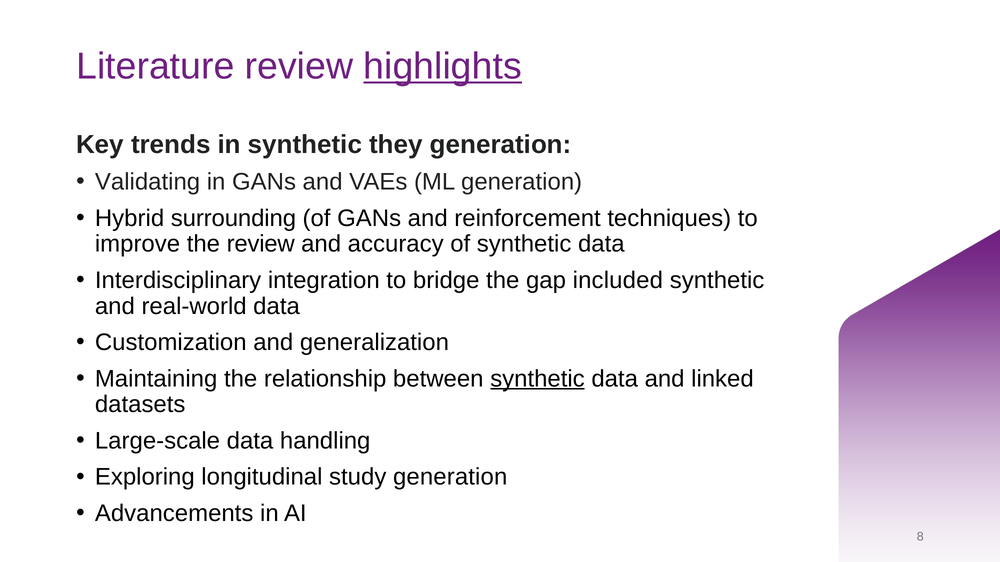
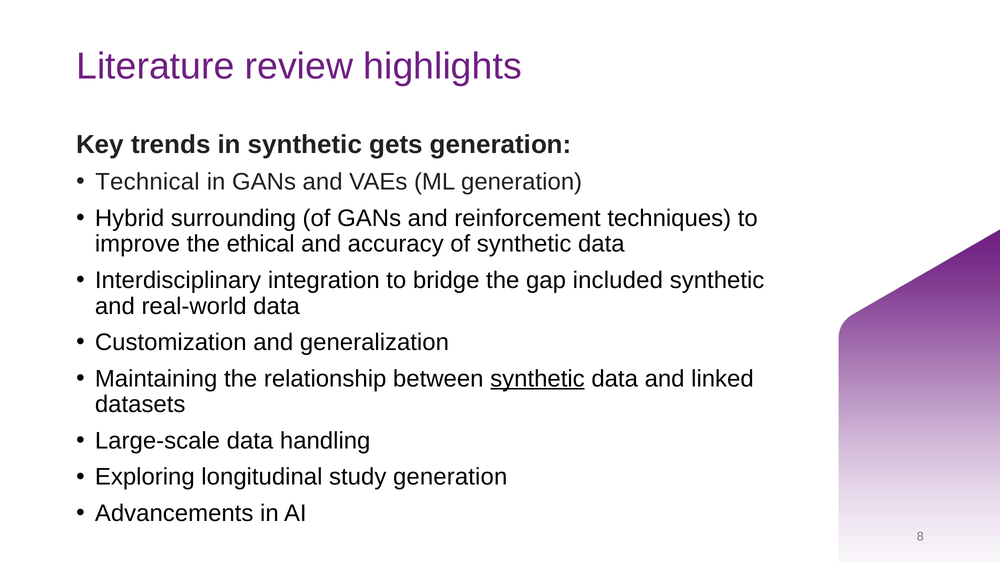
highlights underline: present -> none
they: they -> gets
Validating: Validating -> Technical
the review: review -> ethical
